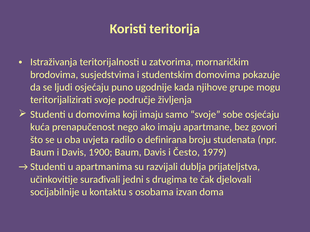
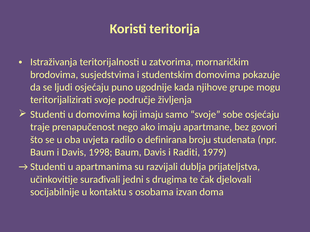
kuća: kuća -> traje
1900: 1900 -> 1998
Često: Često -> Raditi
